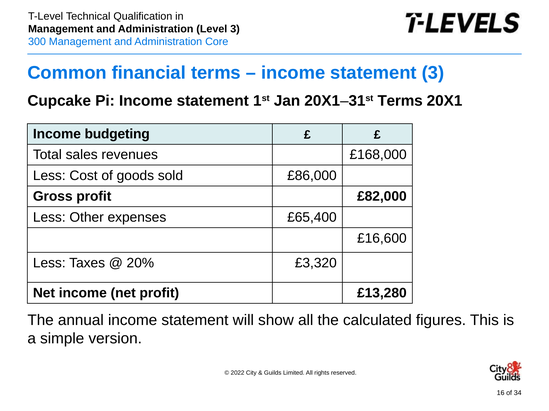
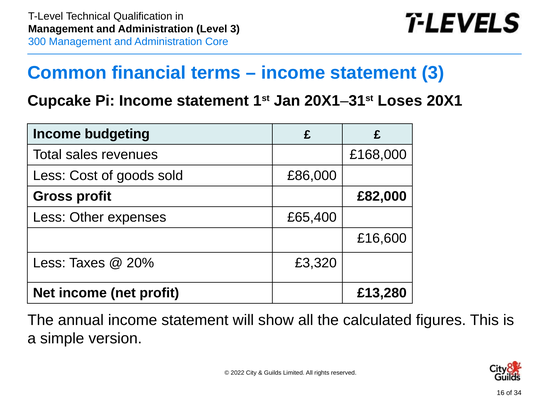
20X1–31st Terms: Terms -> Loses
